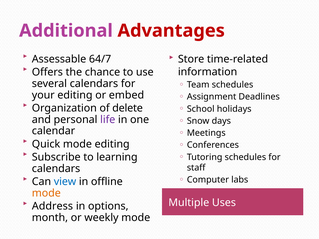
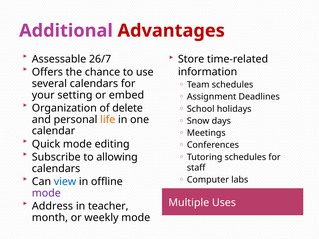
64/7: 64/7 -> 26/7
your editing: editing -> setting
life colour: purple -> orange
learning: learning -> allowing
mode at (46, 193) colour: orange -> purple
options: options -> teacher
